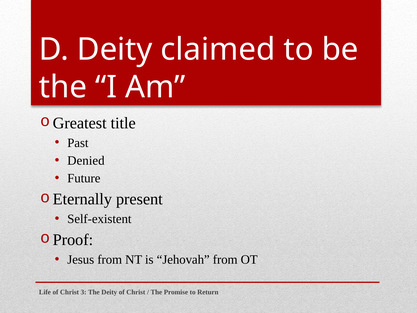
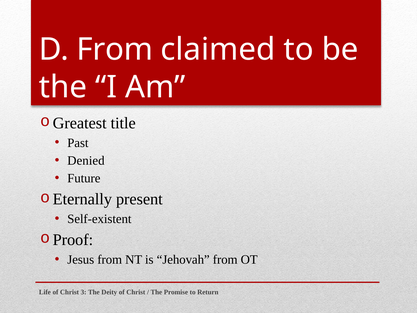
D Deity: Deity -> From
